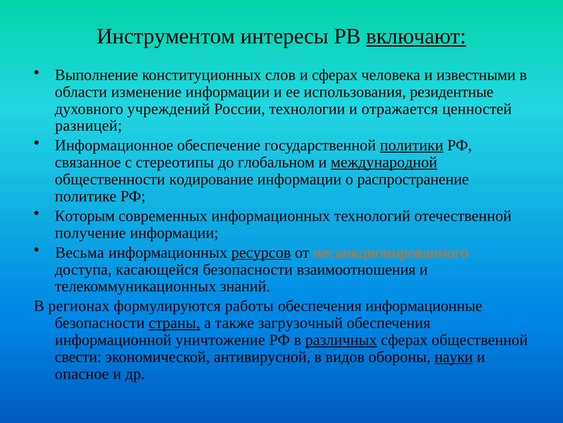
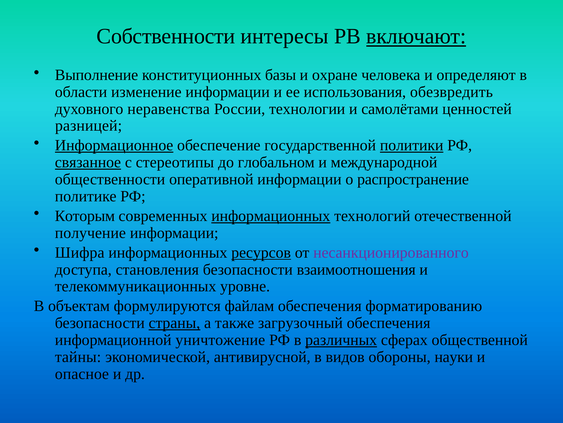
Инструментом: Инструментом -> Собственности
слов: слов -> базы
и сферах: сферах -> охране
известными: известными -> определяют
резидентные: резидентные -> обезвредить
учреждений: учреждений -> неравенства
отражается: отражается -> самолётами
Информационное underline: none -> present
связанное underline: none -> present
международной underline: present -> none
кодирование: кодирование -> оперативной
информационных at (271, 216) underline: none -> present
Весьма: Весьма -> Шифра
несанкционированного colour: orange -> purple
касающейся: касающейся -> становления
знаний: знаний -> уровне
регионах: регионах -> объектам
работы: работы -> файлам
информационные: информационные -> форматированию
свести: свести -> тайны
науки underline: present -> none
